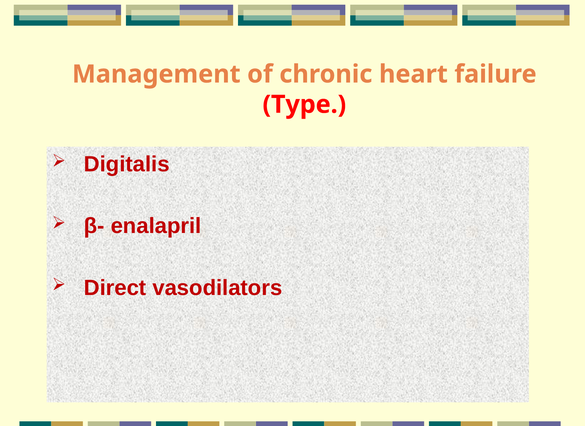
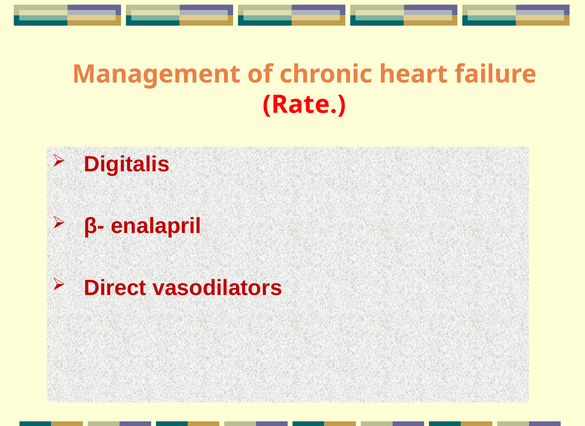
Type: Type -> Rate
